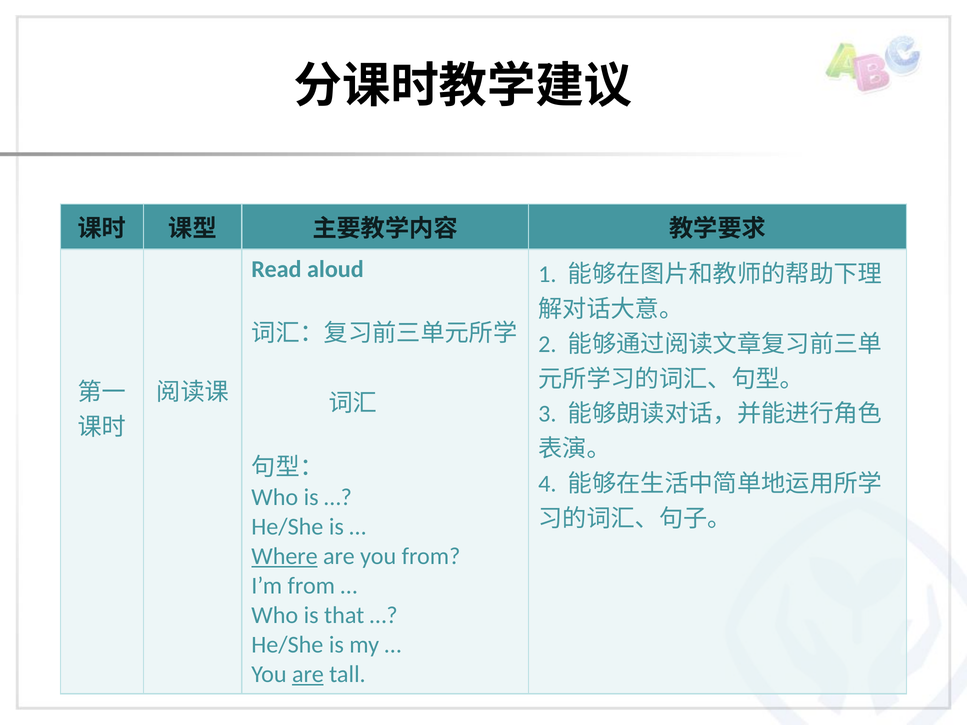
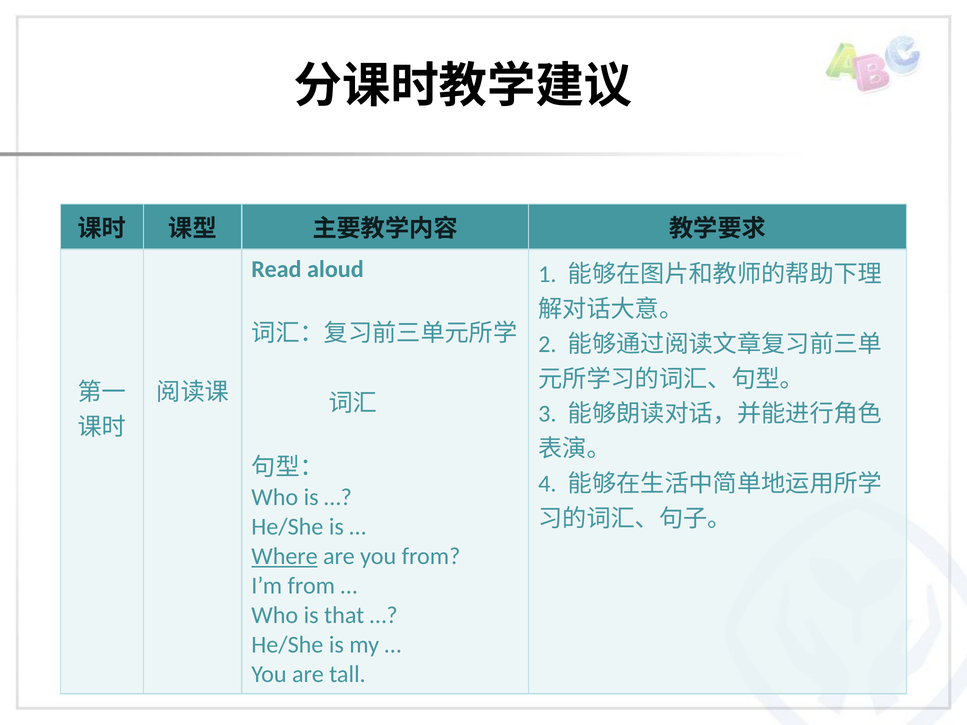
are at (308, 675) underline: present -> none
